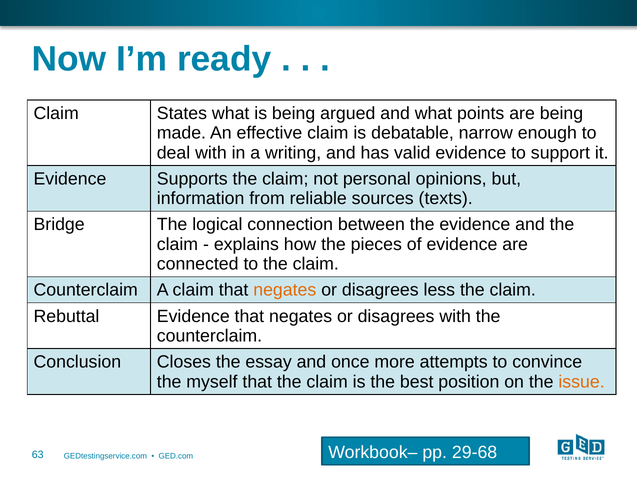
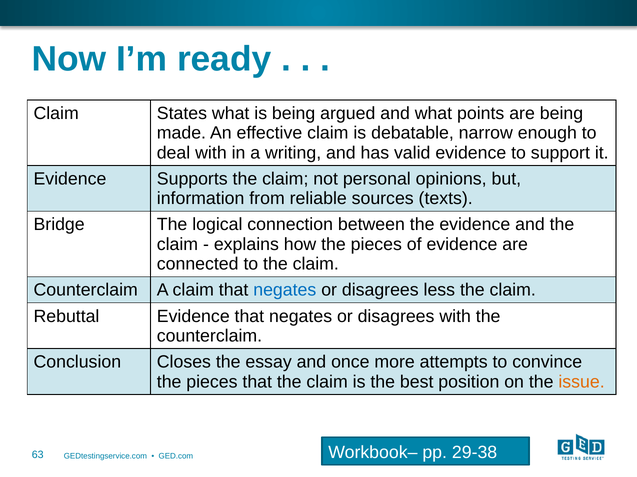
negates at (285, 291) colour: orange -> blue
myself at (212, 382): myself -> pieces
29-68: 29-68 -> 29-38
